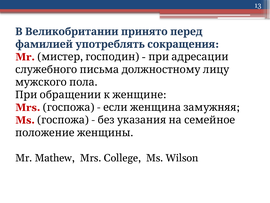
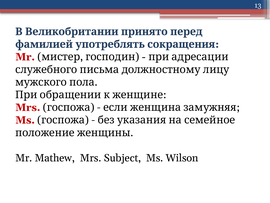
College: College -> Subject
